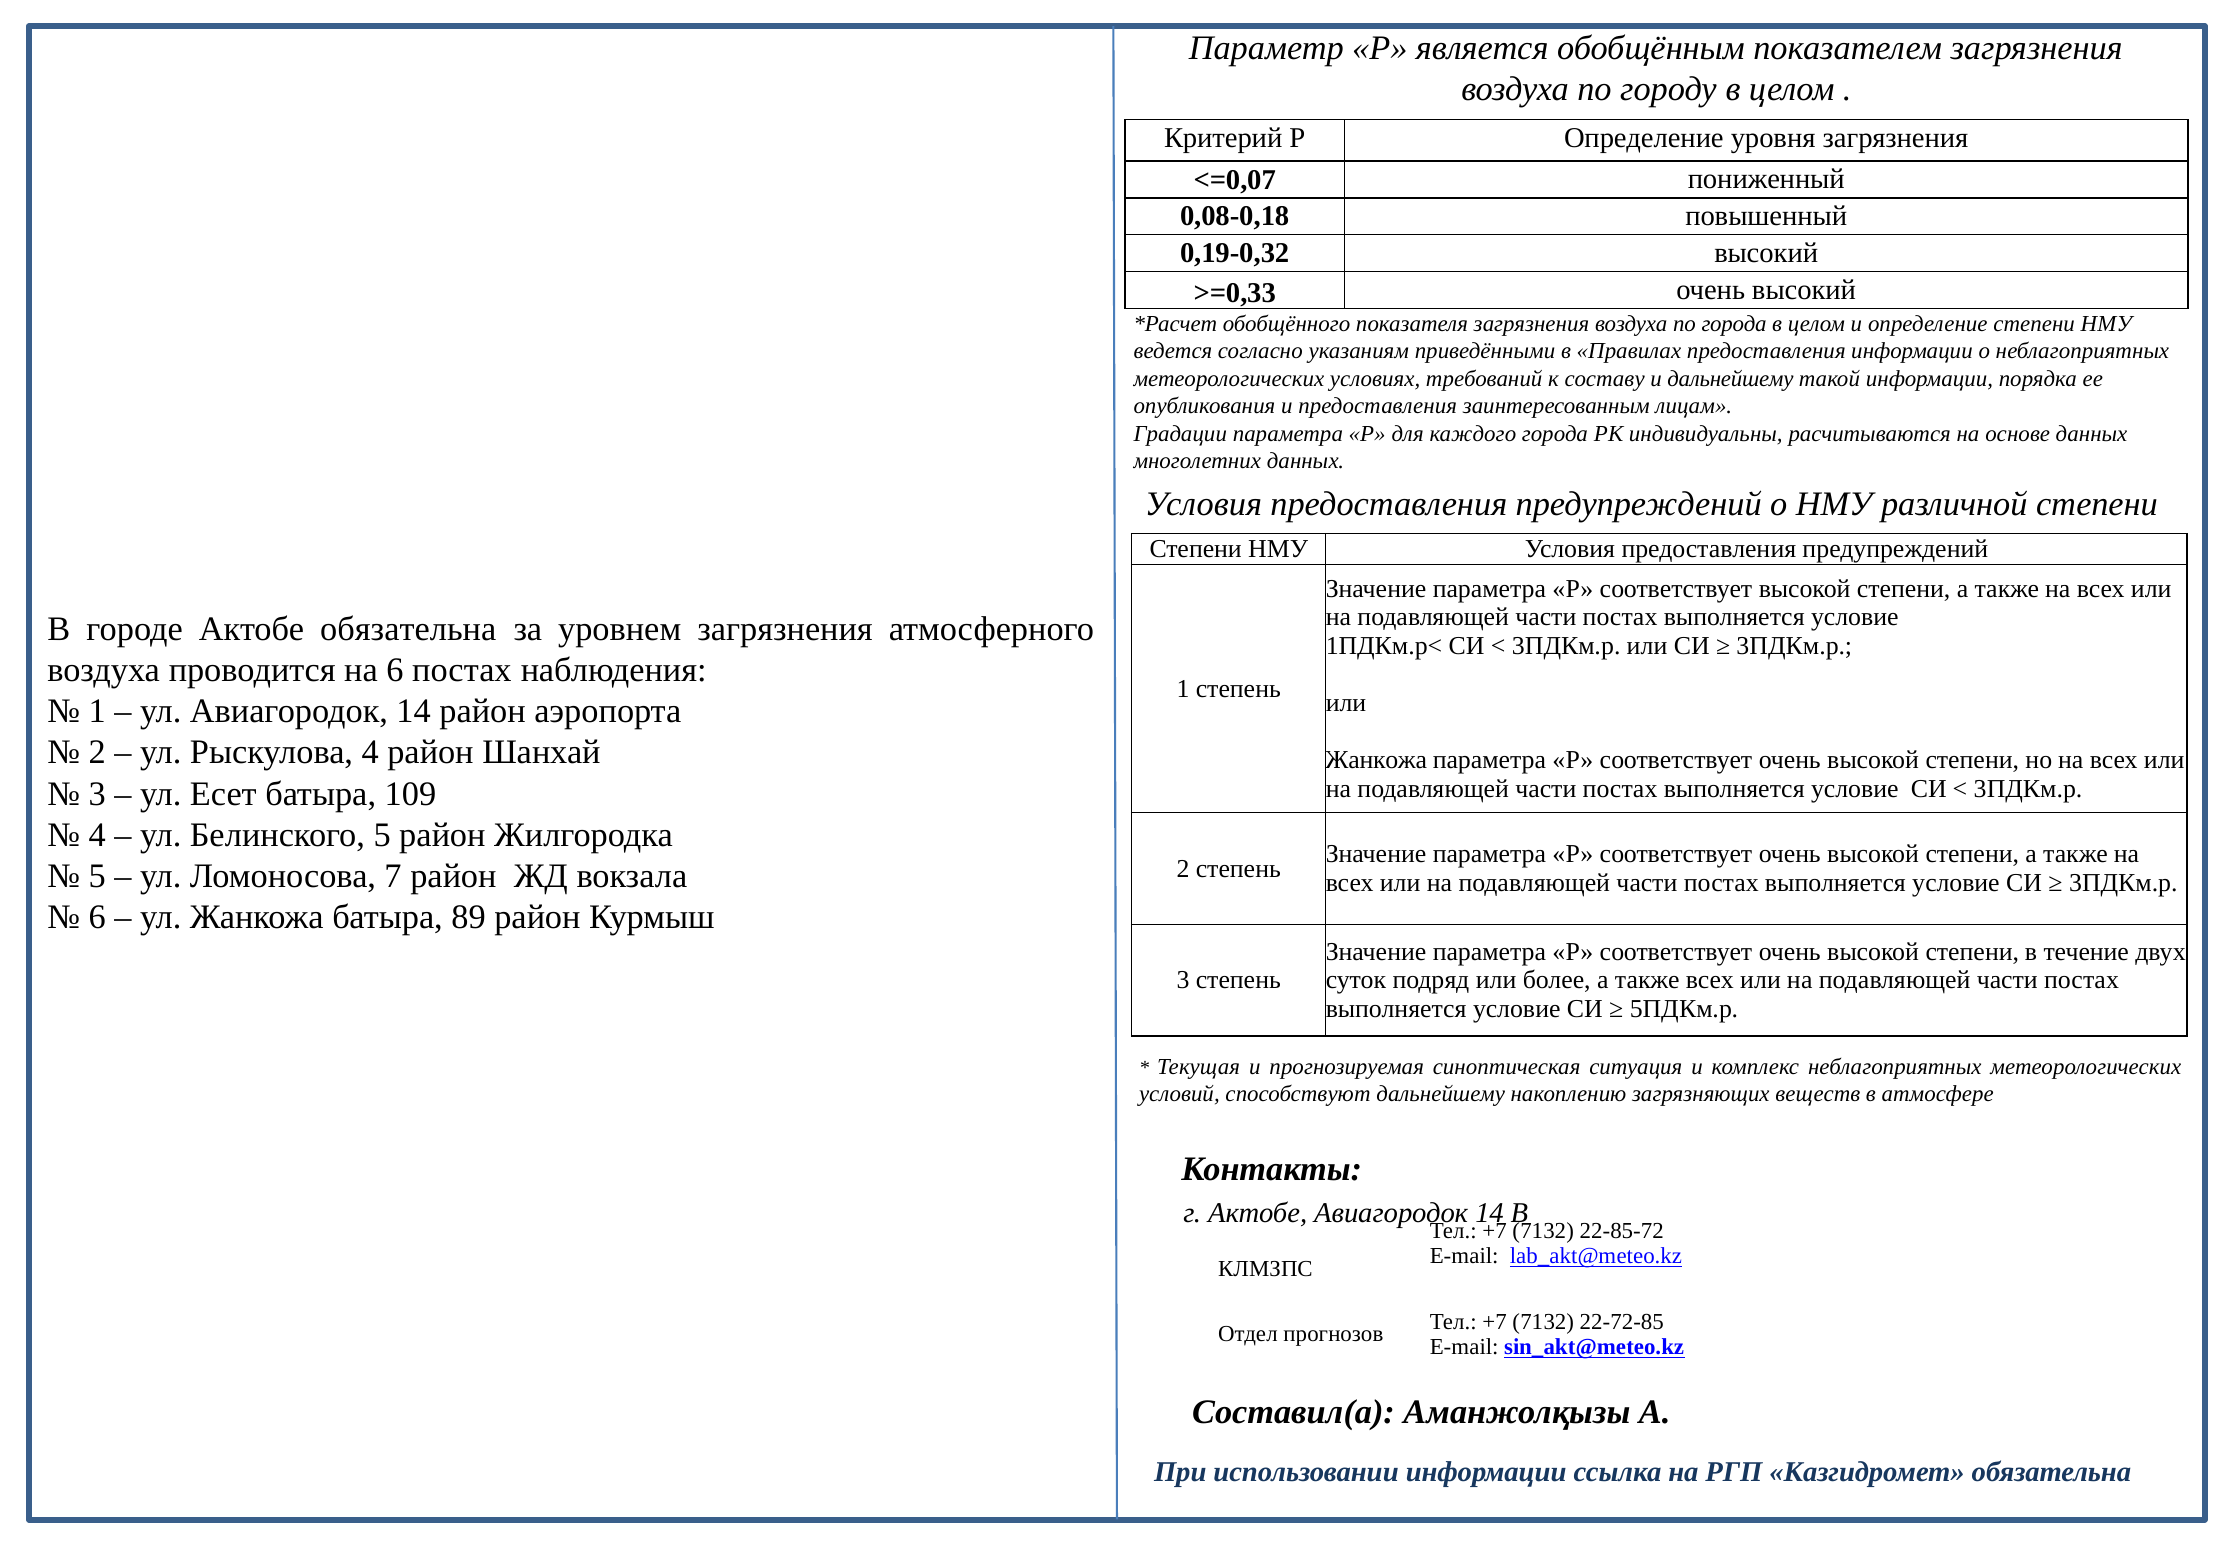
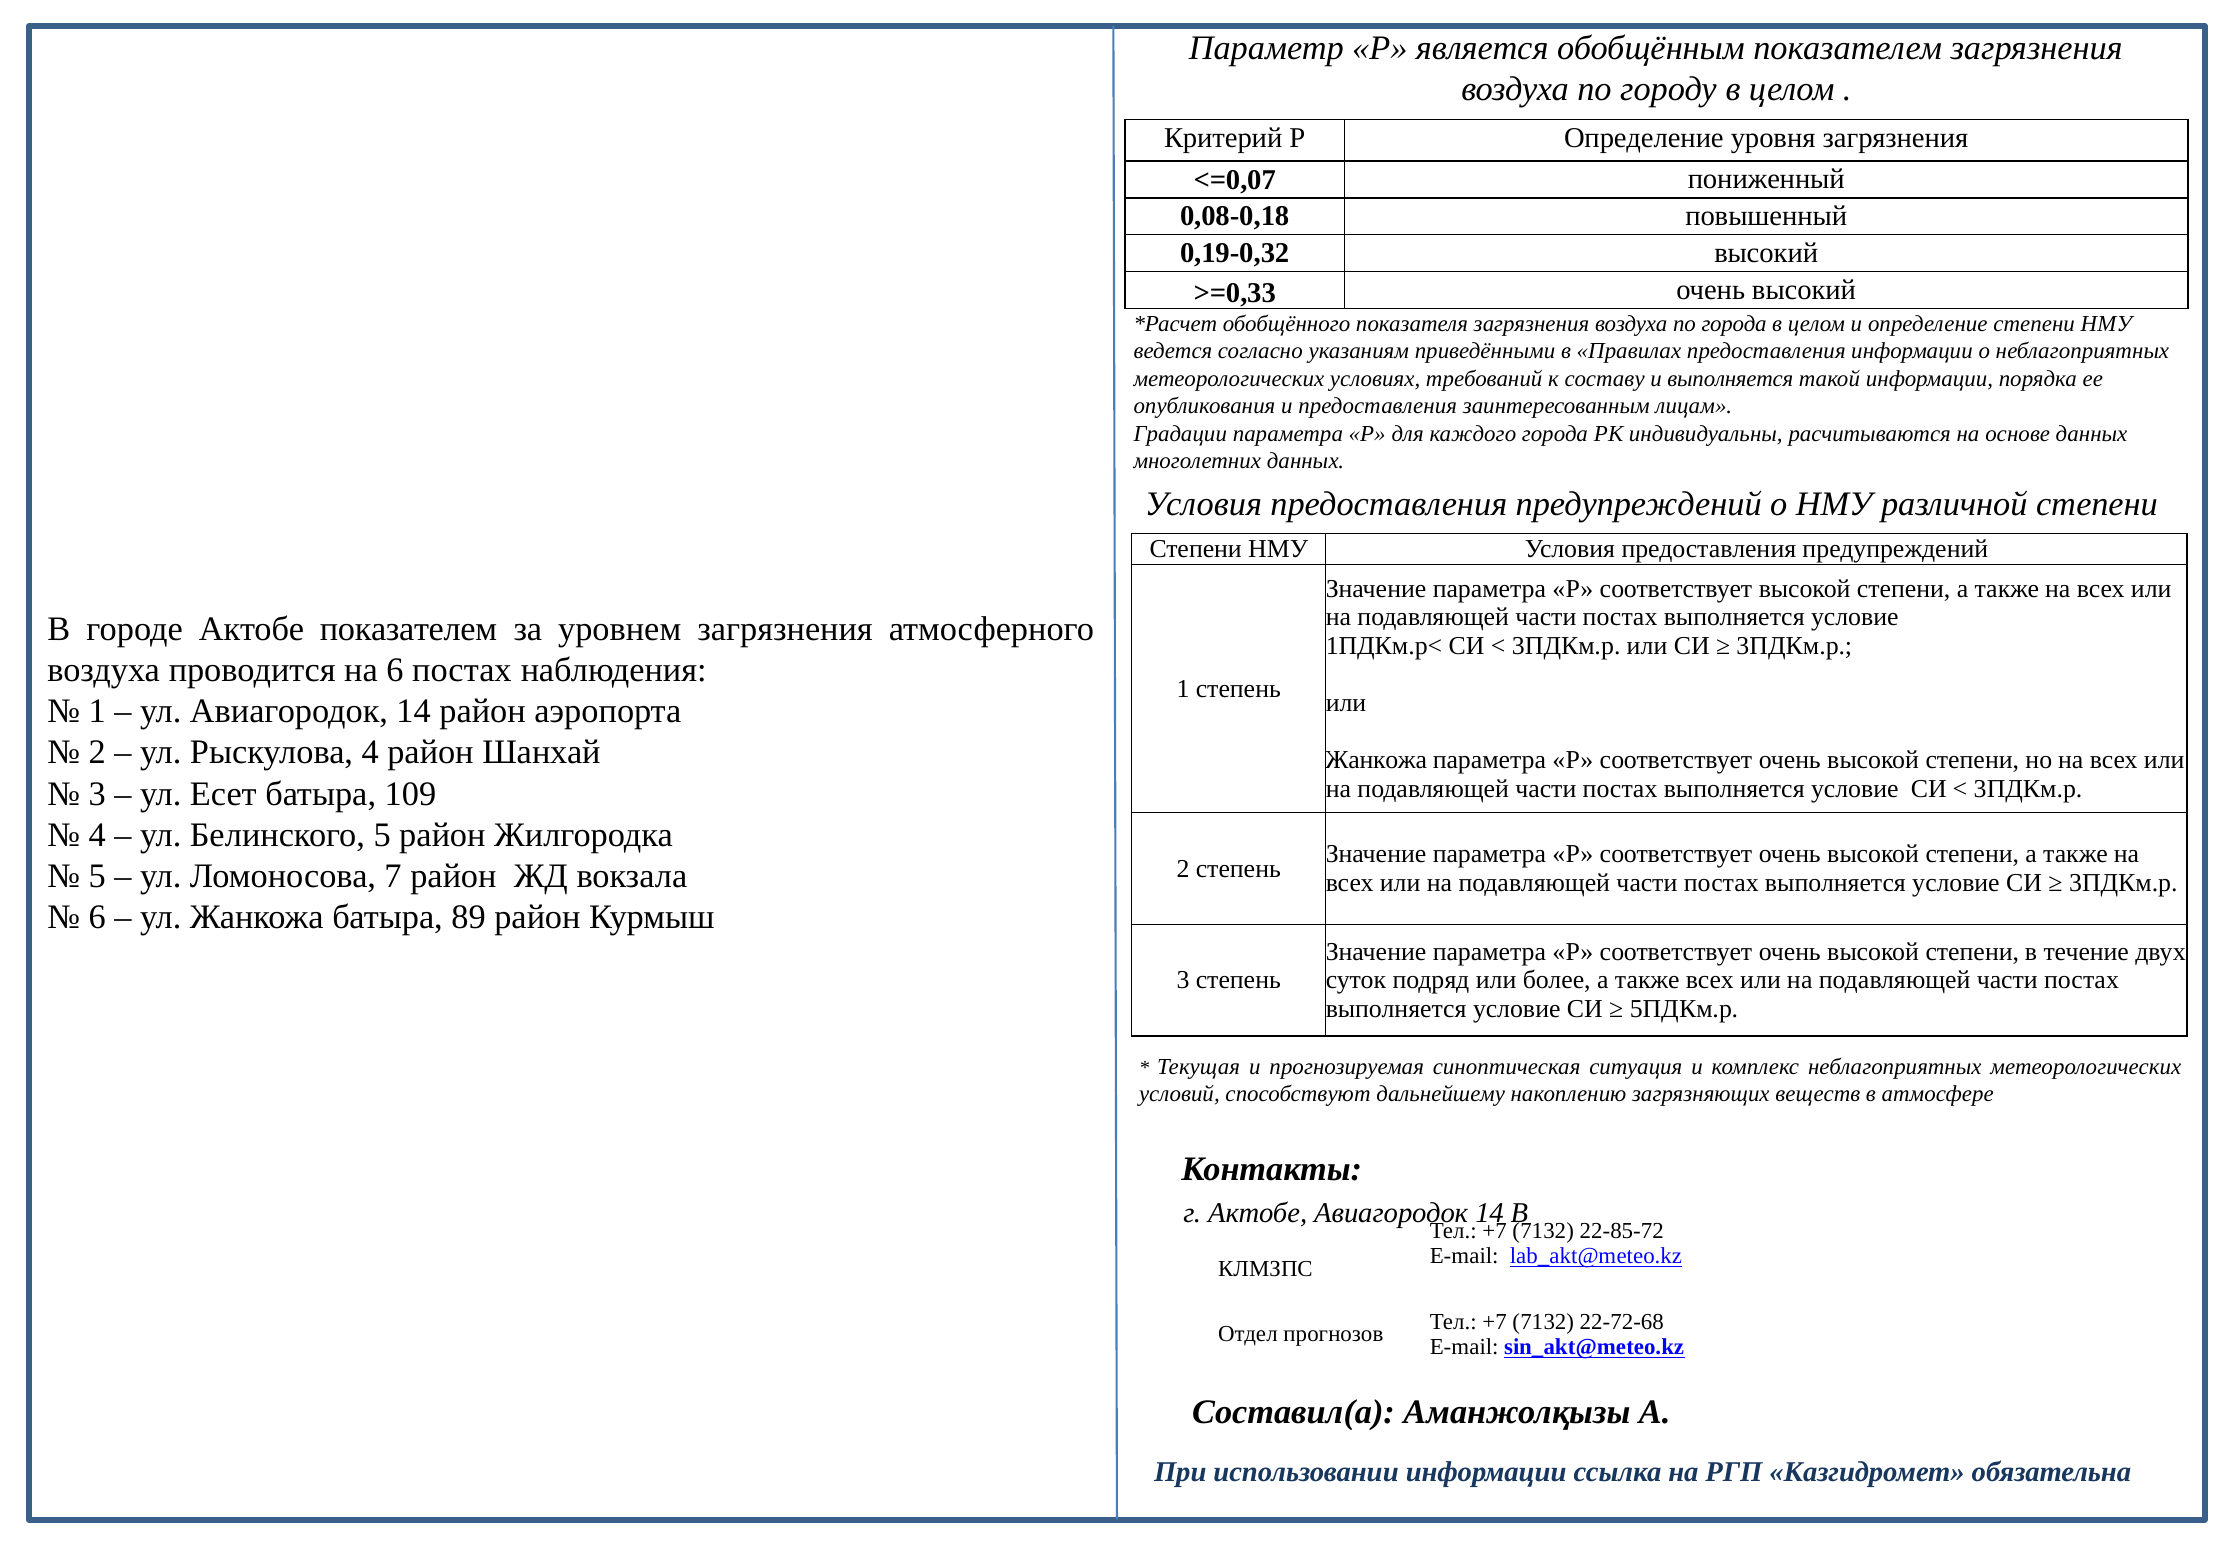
и дальнейшему: дальнейшему -> выполняется
Актобе обязательна: обязательна -> показателем
22-72-85: 22-72-85 -> 22-72-68
